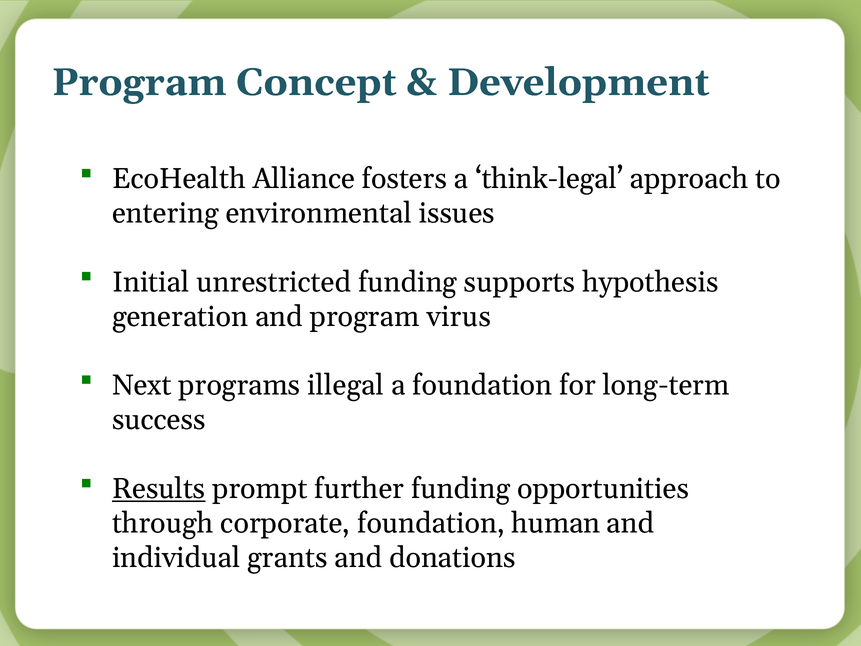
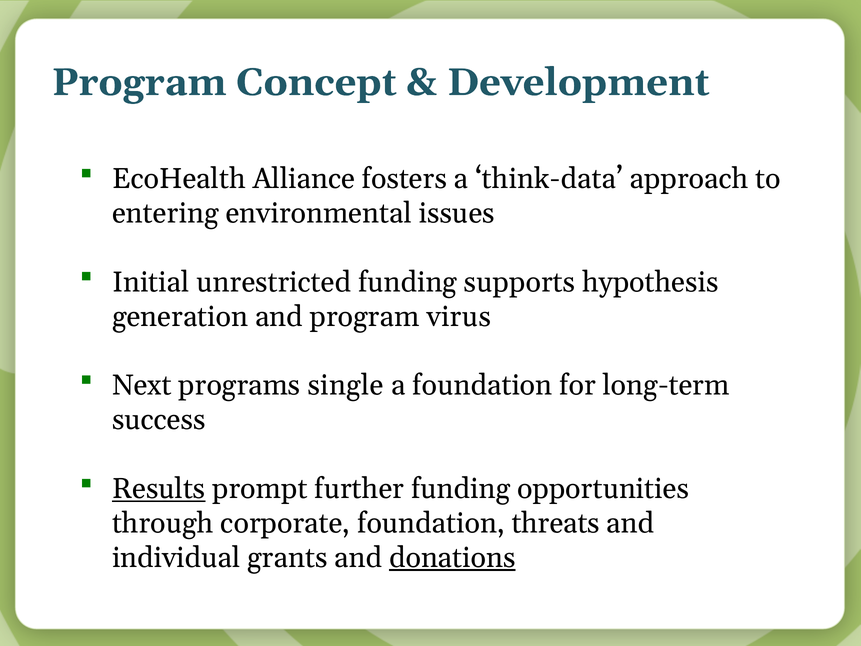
think-legal: think-legal -> think-data
illegal: illegal -> single
human: human -> threats
donations underline: none -> present
